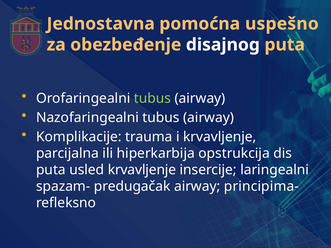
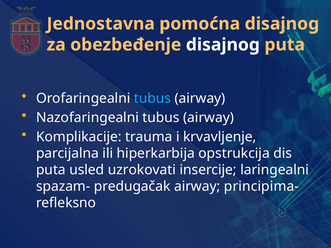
pomoćna uspešno: uspešno -> disajnog
tubus at (152, 98) colour: light green -> light blue
usled krvavljenje: krvavljenje -> uzrokovati
